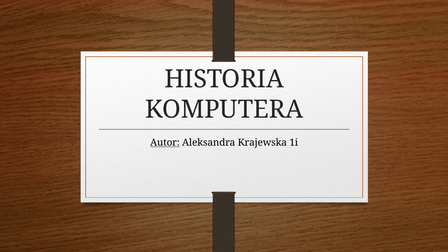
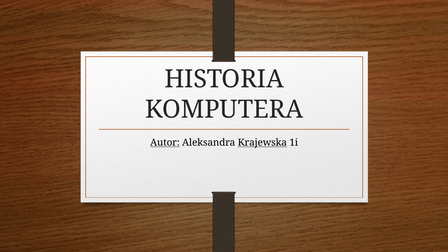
Krajewska underline: none -> present
